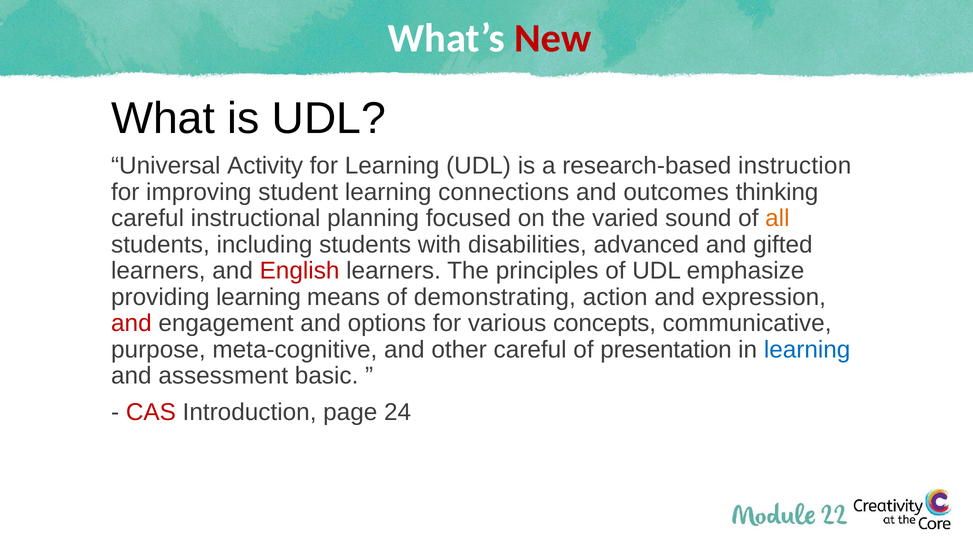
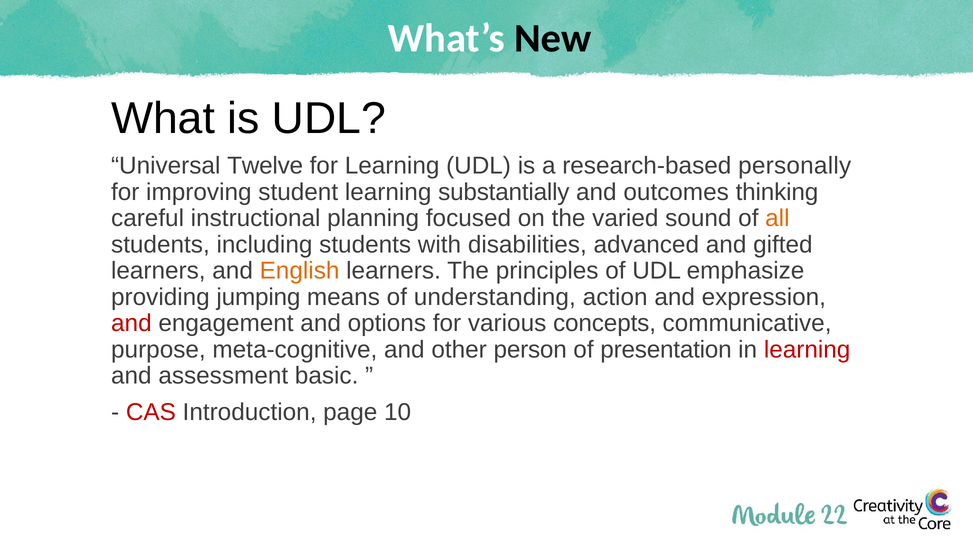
New colour: red -> black
Activity: Activity -> Twelve
instruction: instruction -> personally
connections: connections -> substantially
English colour: red -> orange
providing learning: learning -> jumping
demonstrating: demonstrating -> understanding
other careful: careful -> person
learning at (807, 350) colour: blue -> red
24: 24 -> 10
